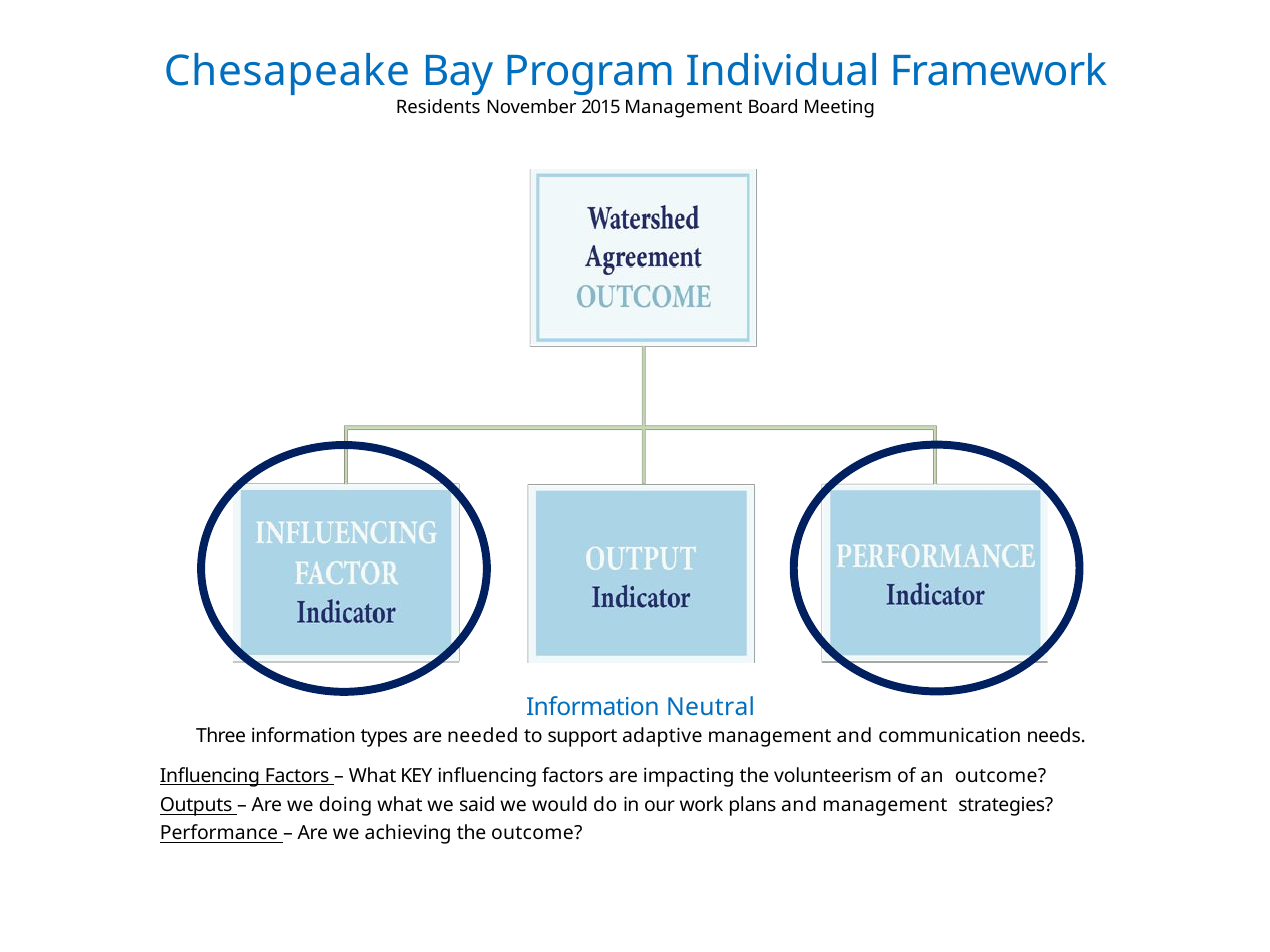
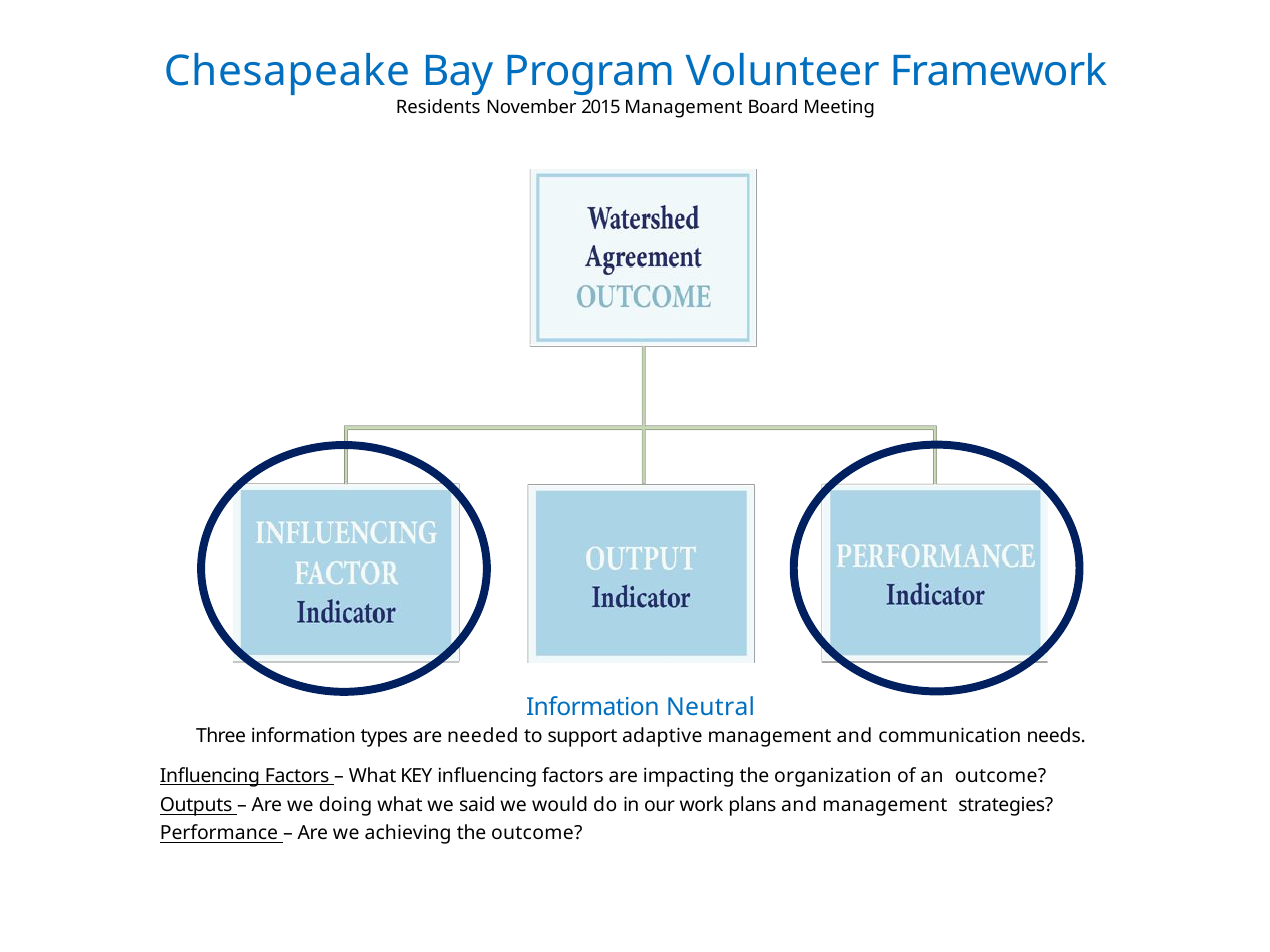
Individual: Individual -> Volunteer
volunteerism: volunteerism -> organization
